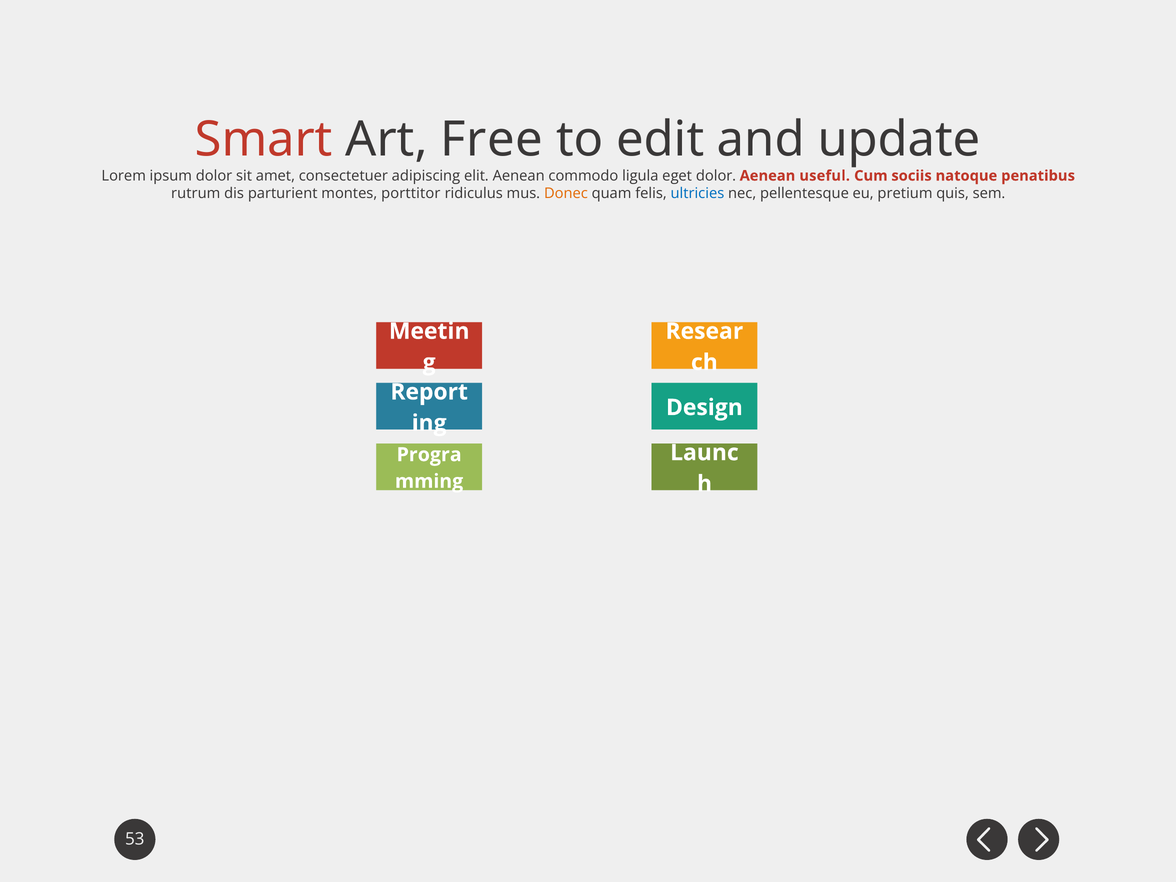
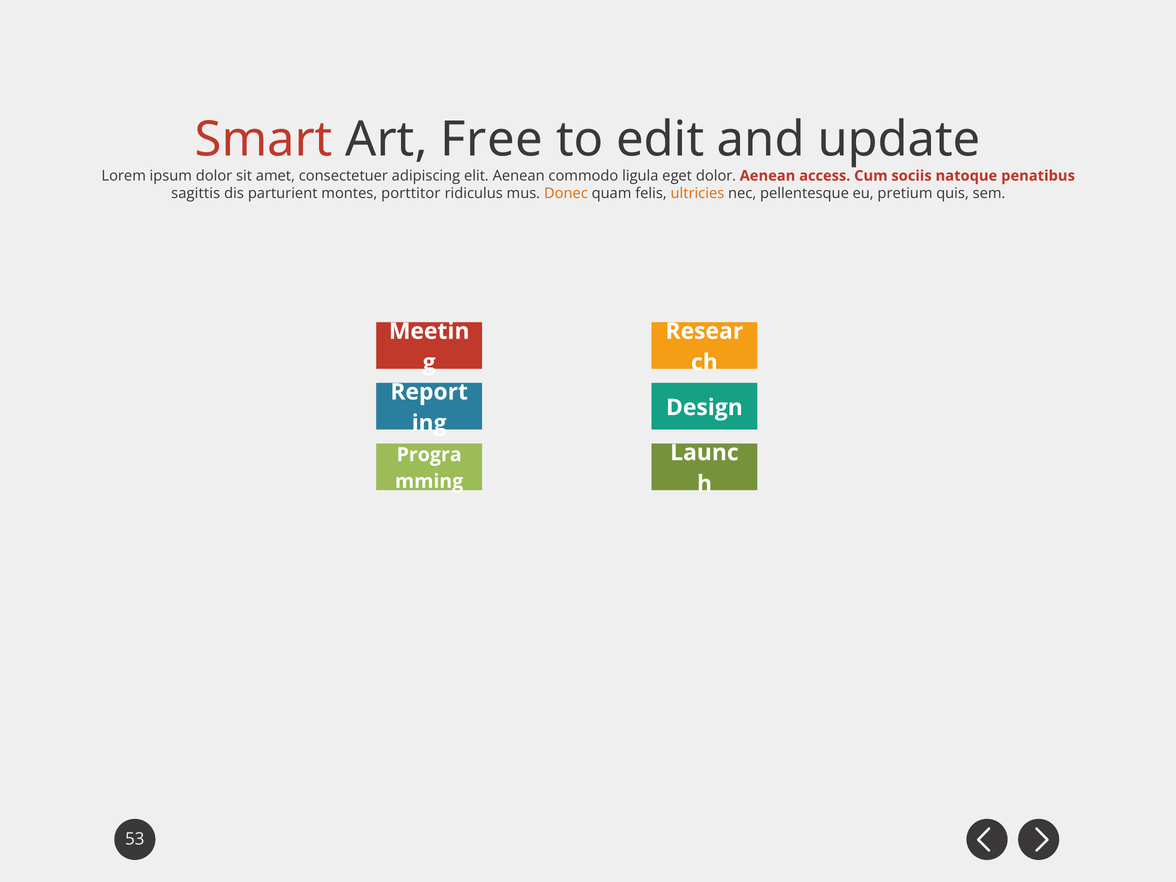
useful: useful -> access
rutrum: rutrum -> sagittis
ultricies colour: blue -> orange
